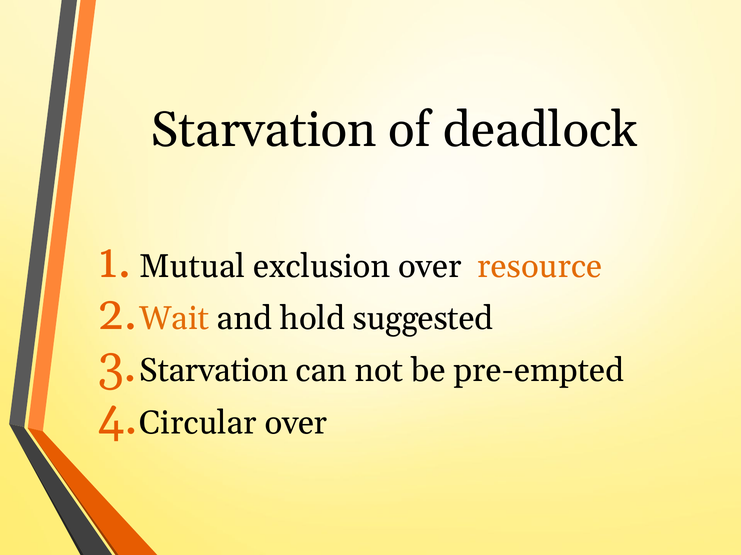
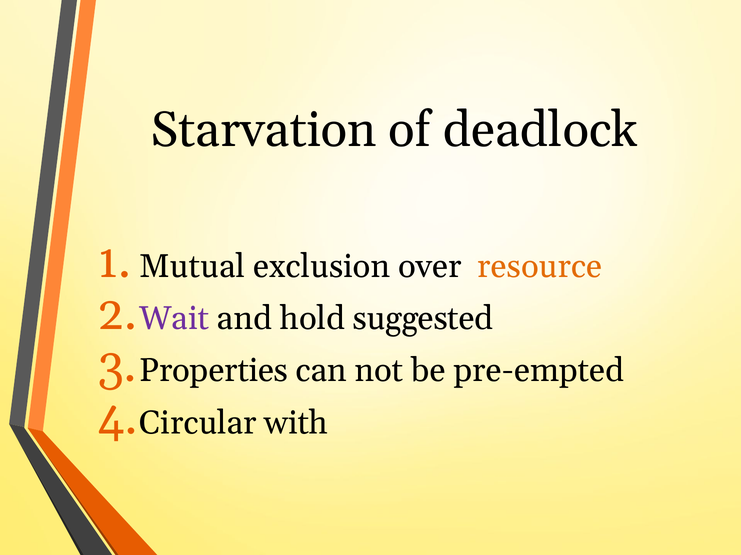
Wait colour: orange -> purple
Starvation at (214, 371): Starvation -> Properties
Circular over: over -> with
